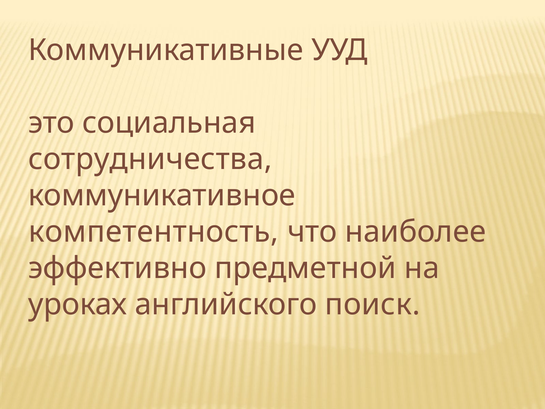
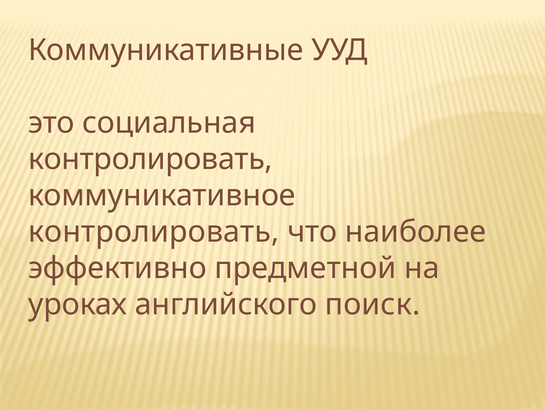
сотрудничества at (150, 159): сотрудничества -> контролировать
компетентность at (154, 232): компетентность -> контролировать
